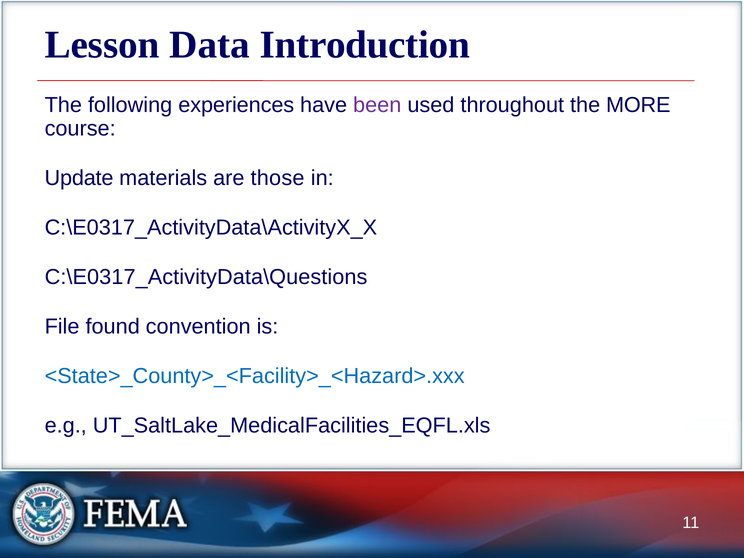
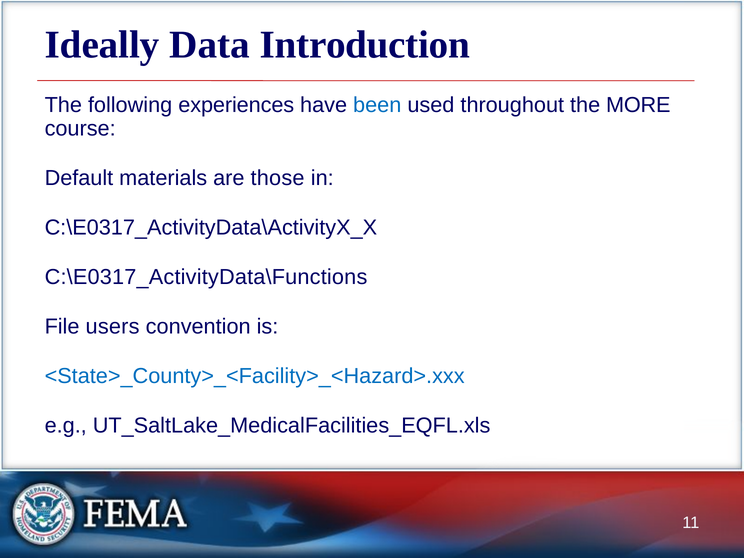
Lesson: Lesson -> Ideally
been colour: purple -> blue
Update: Update -> Default
C:\E0317_ActivityData\Questions: C:\E0317_ActivityData\Questions -> C:\E0317_ActivityData\Functions
found: found -> users
